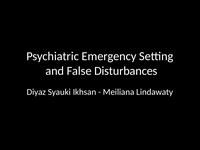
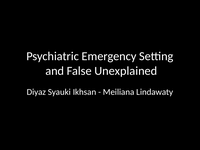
Disturbances: Disturbances -> Unexplained
